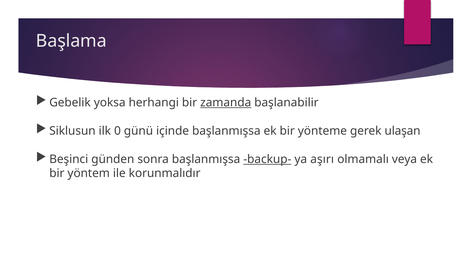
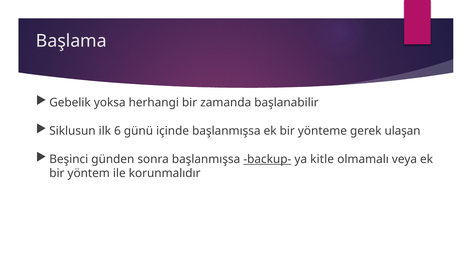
zamanda underline: present -> none
0: 0 -> 6
aşırı: aşırı -> kitle
